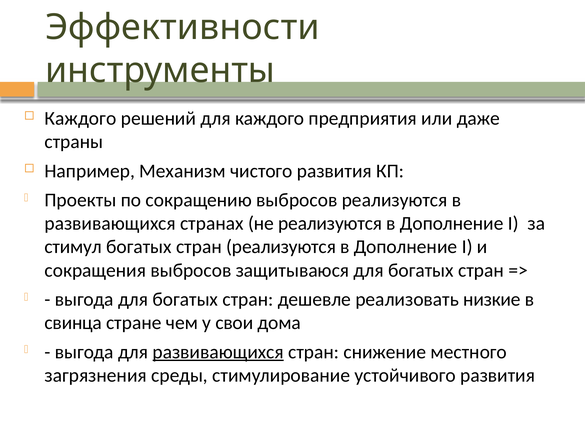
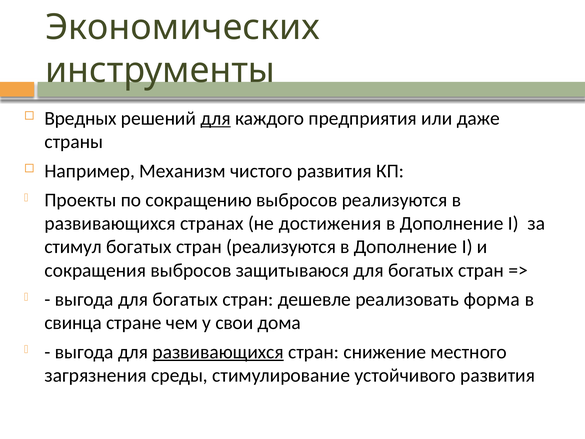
Эффективности: Эффективности -> Экономических
Каждого at (80, 118): Каждого -> Вредных
для at (216, 118) underline: none -> present
не реализуются: реализуются -> достижения
низкие: низкие -> форма
